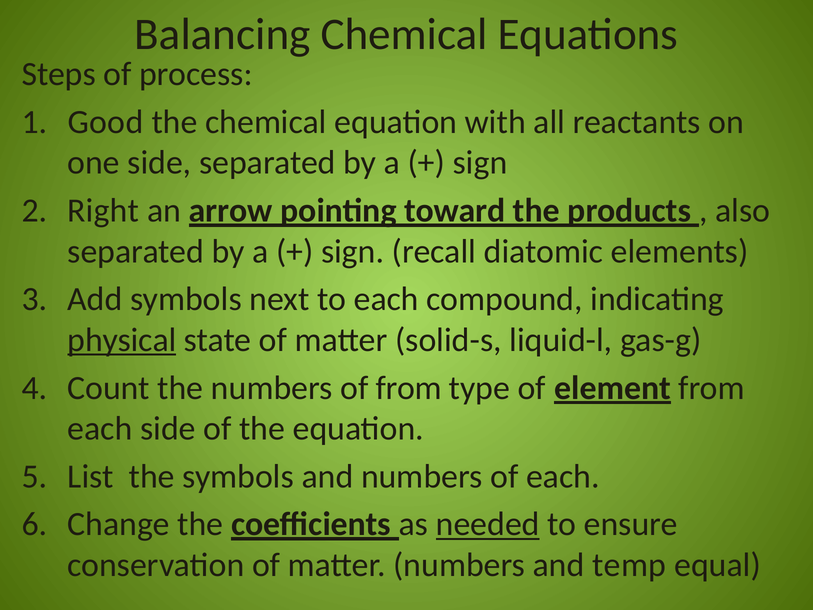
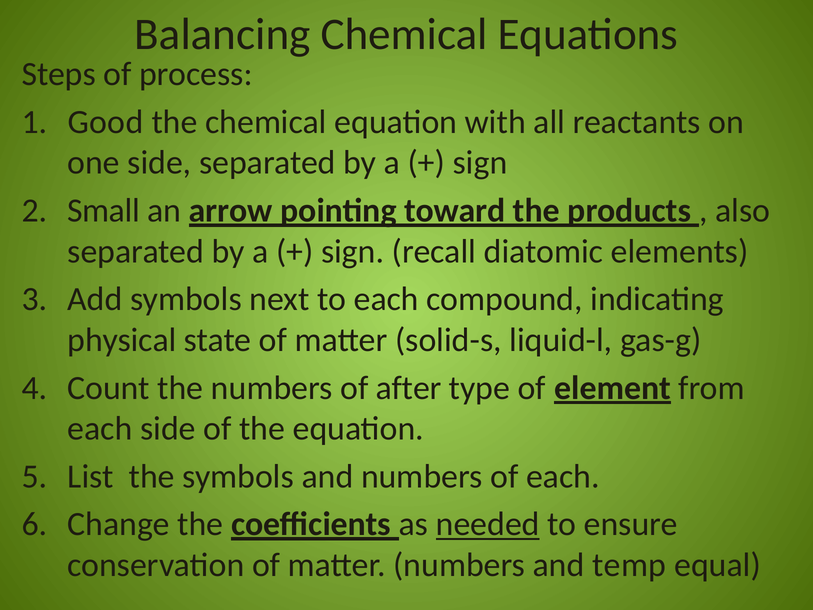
Right: Right -> Small
physical underline: present -> none
of from: from -> after
